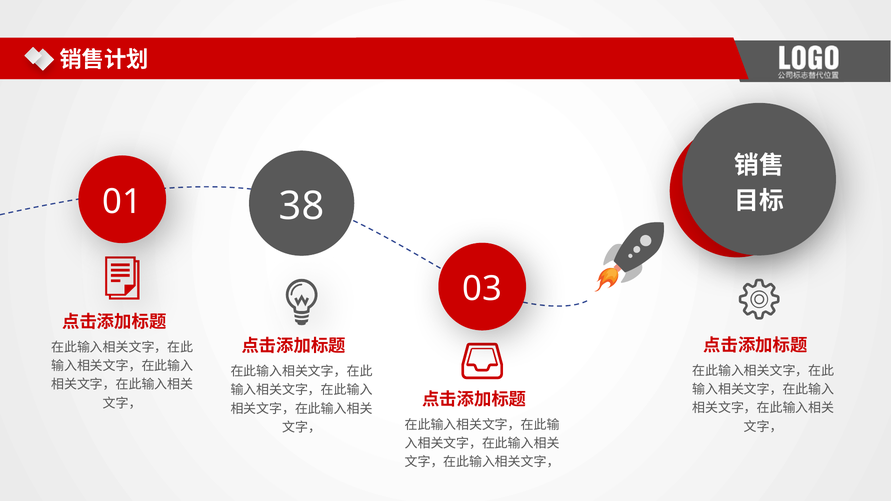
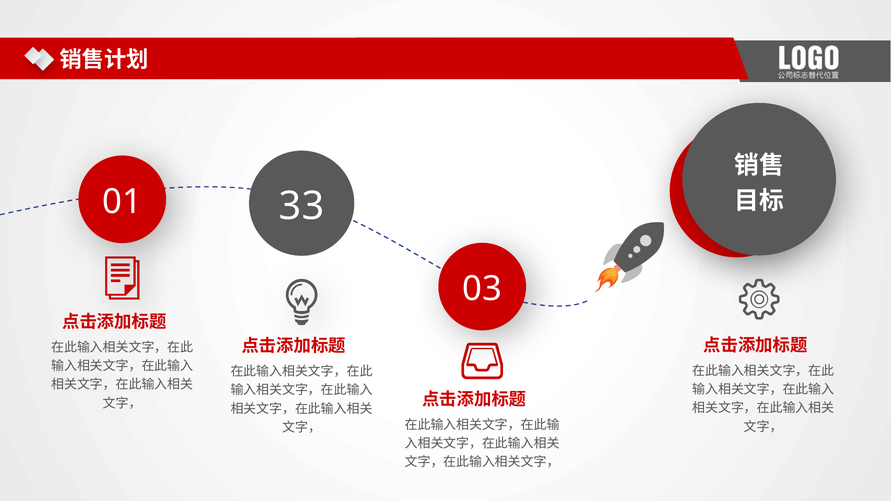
38: 38 -> 33
